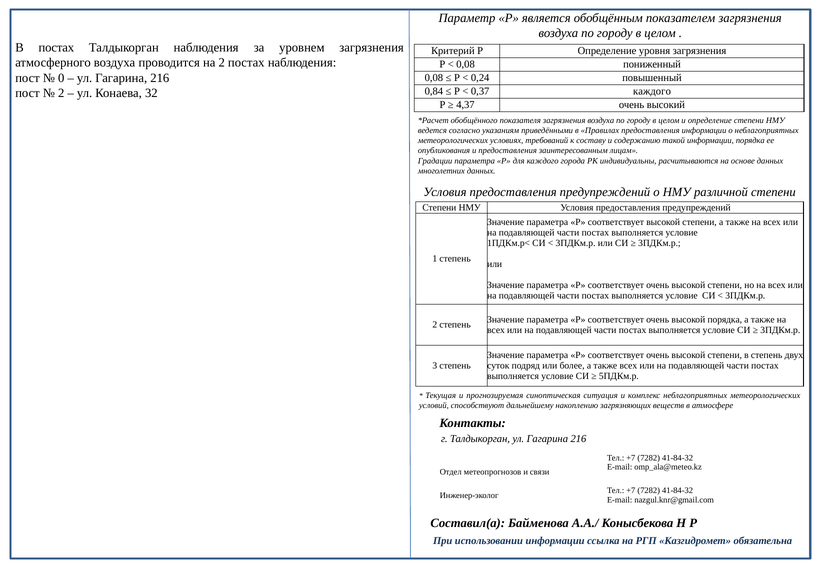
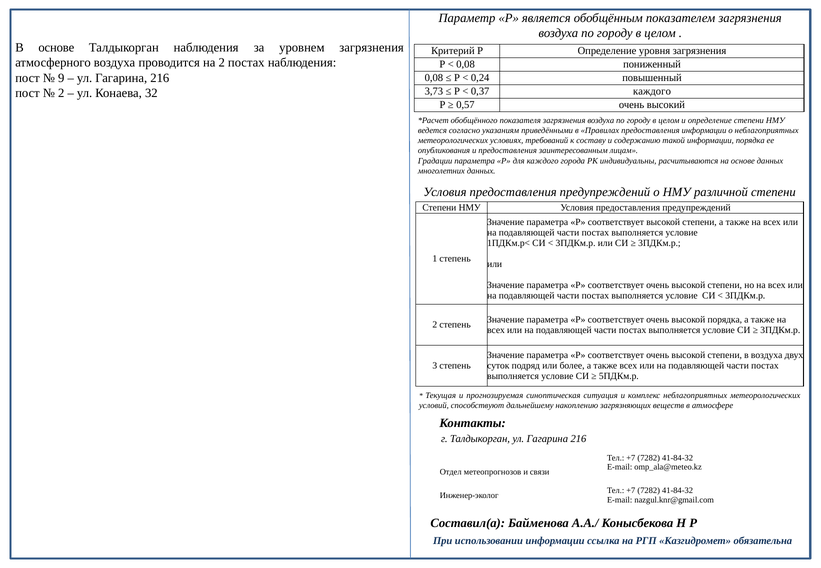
В постах: постах -> основе
0: 0 -> 9
0,84: 0,84 -> 3,73
4,37: 4,37 -> 0,57
в степень: степень -> воздуха
